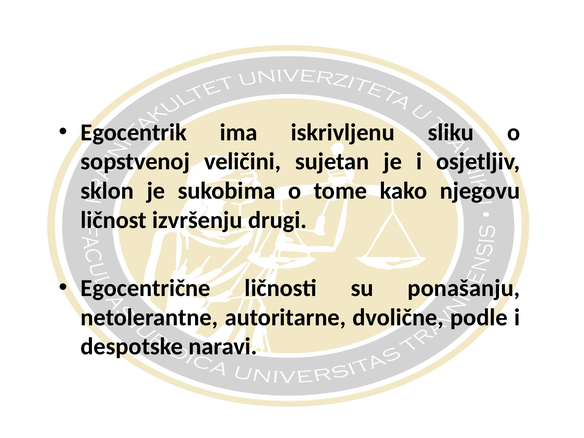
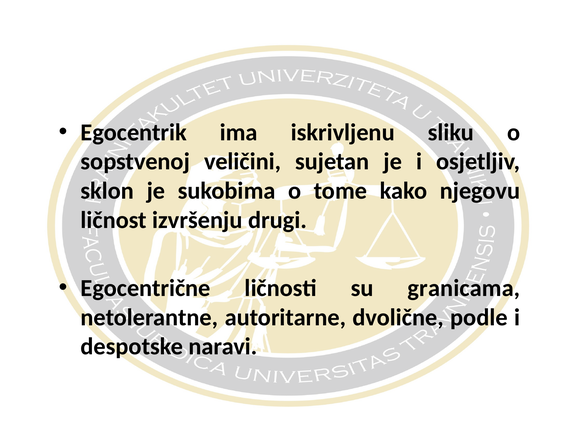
ponašanju: ponašanju -> granicama
